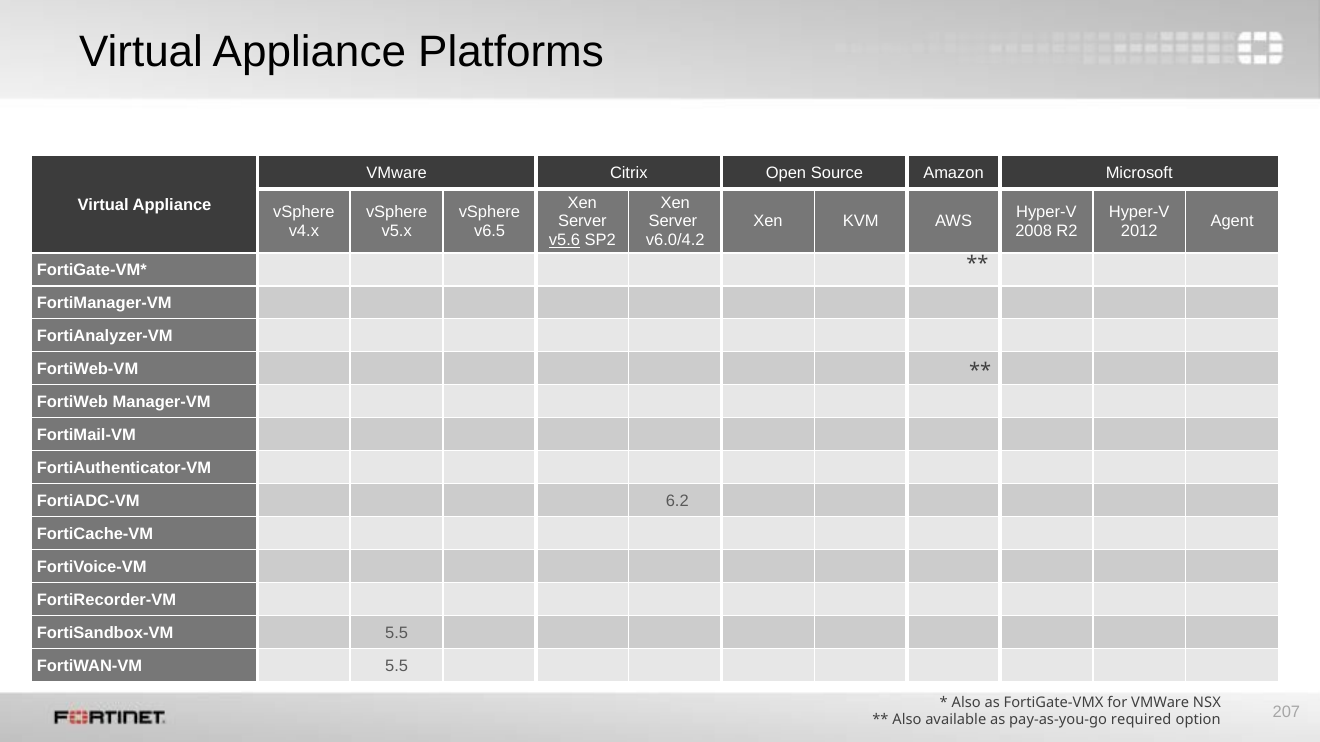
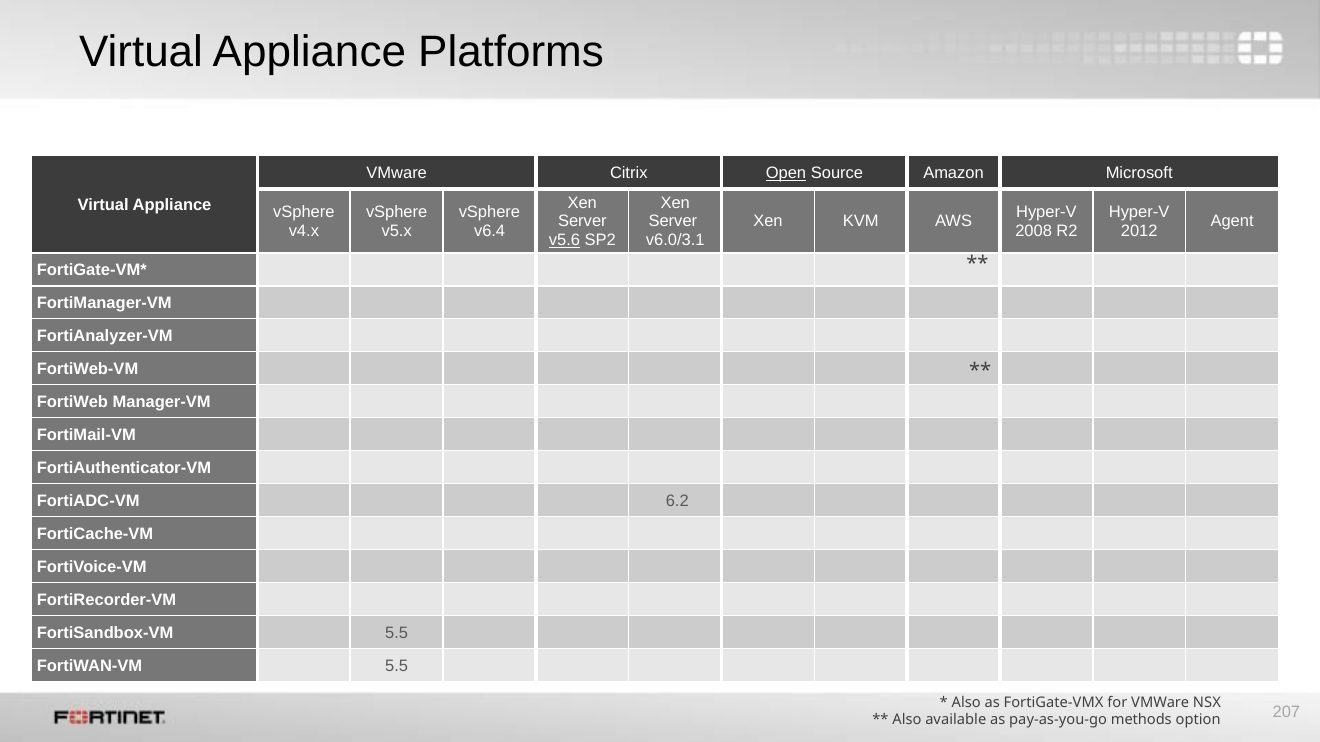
Open underline: none -> present
v6.5: v6.5 -> v6.4
v6.0/4.2: v6.0/4.2 -> v6.0/3.1
required: required -> methods
